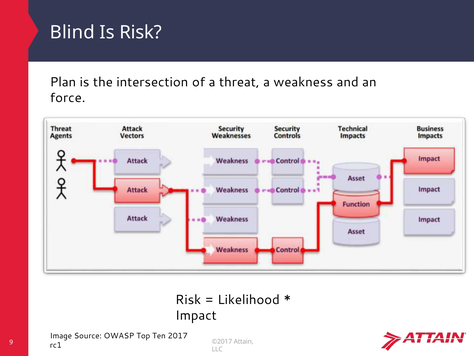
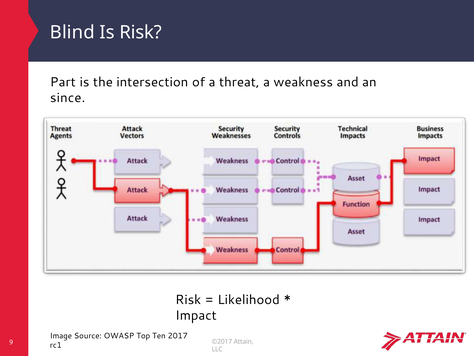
Plan: Plan -> Part
force: force -> since
